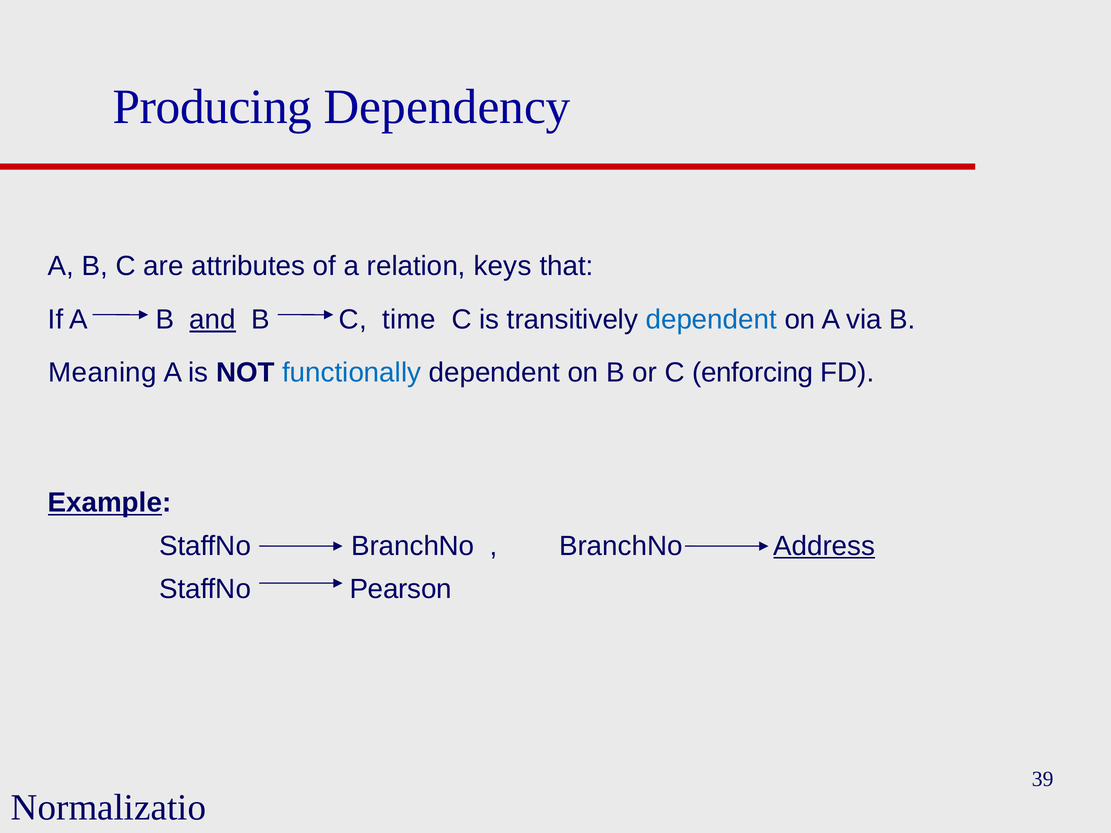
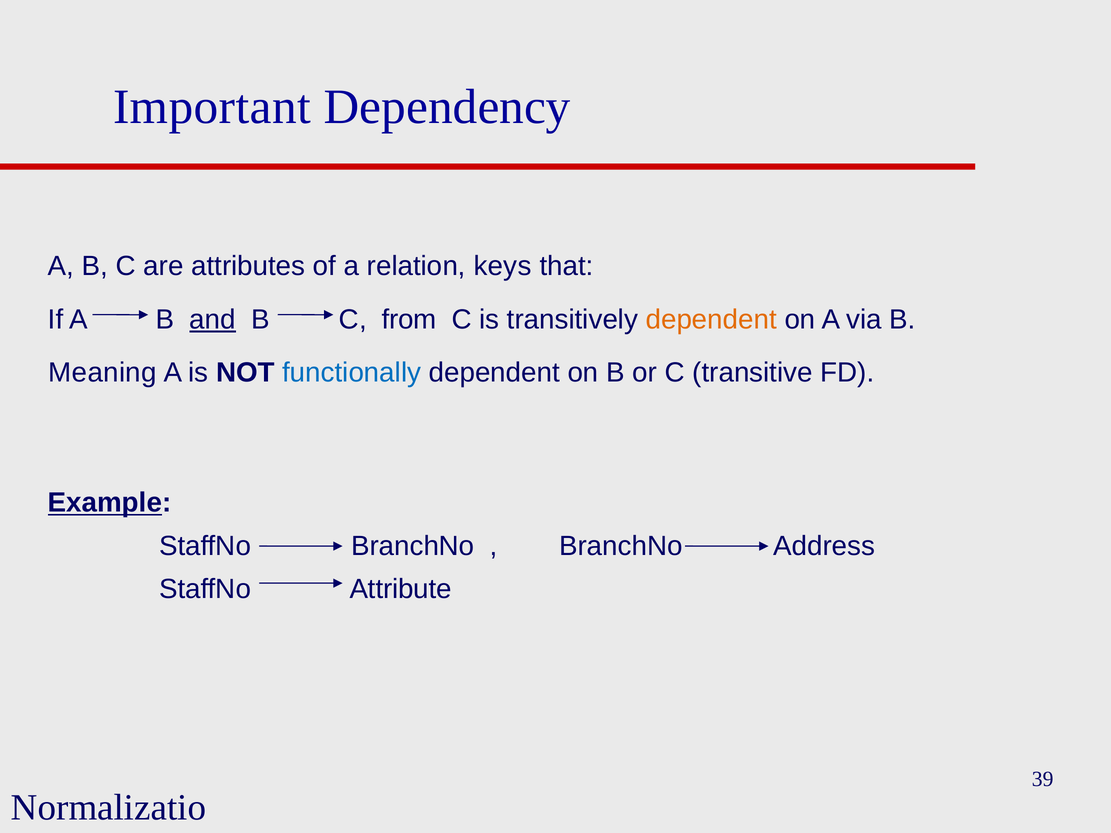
Producing: Producing -> Important
time: time -> from
dependent at (711, 320) colour: blue -> orange
enforcing: enforcing -> transitive
Address underline: present -> none
Pearson: Pearson -> Attribute
